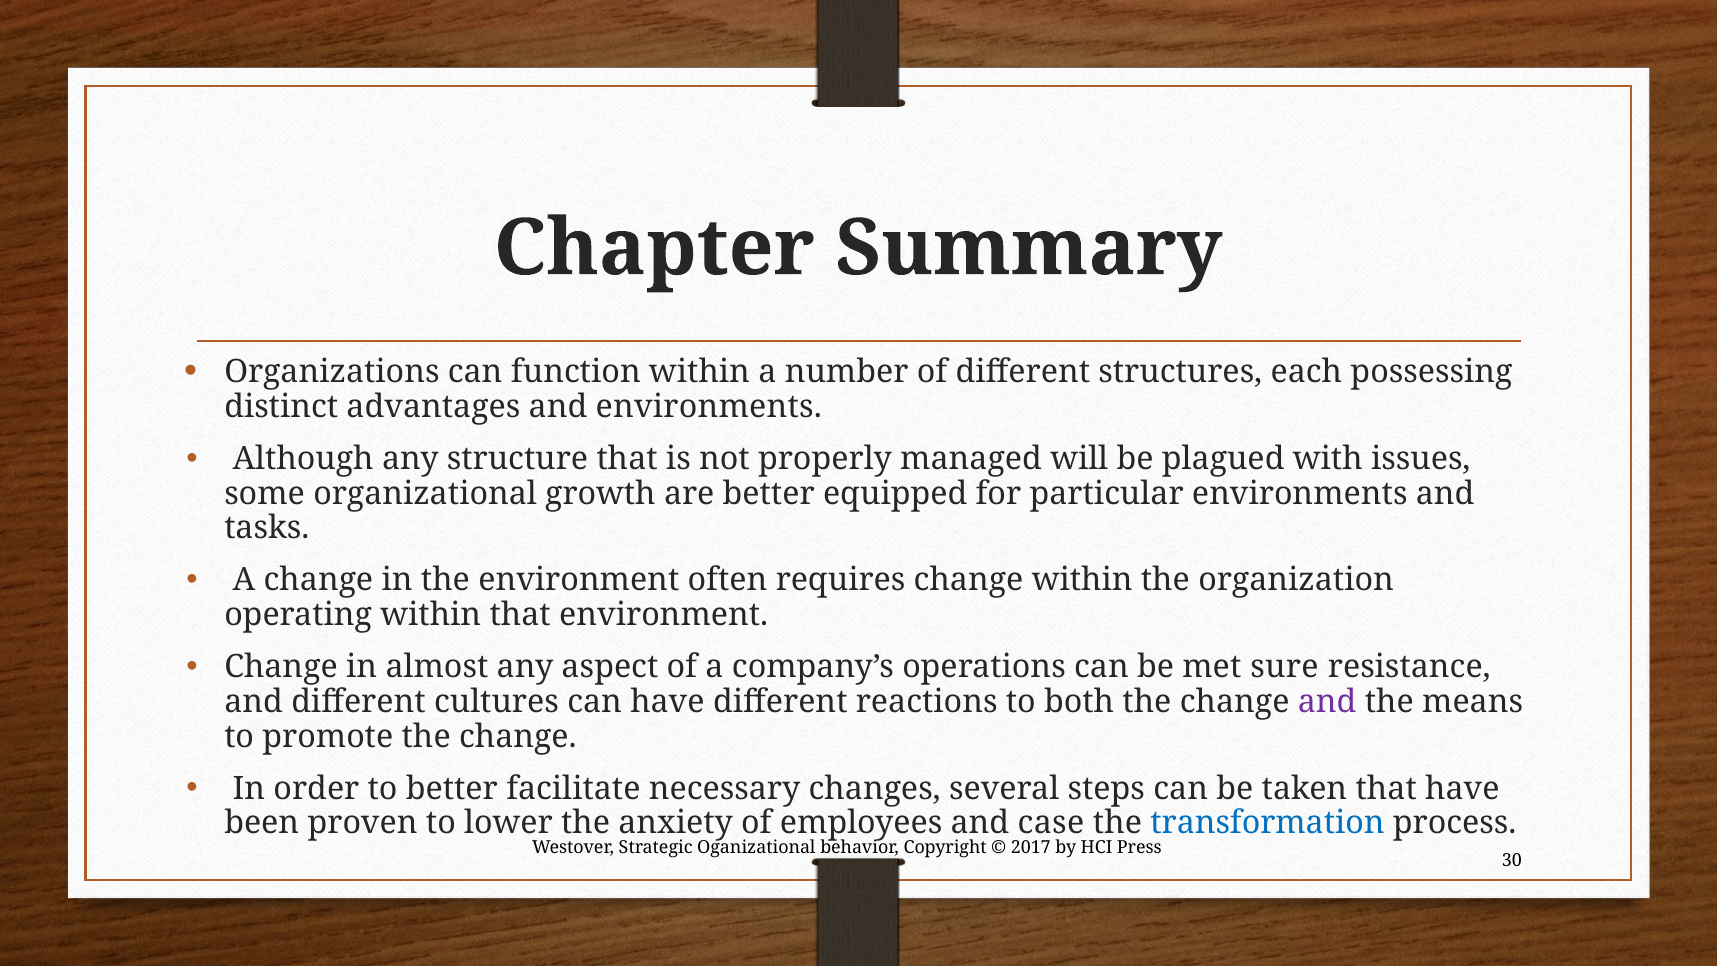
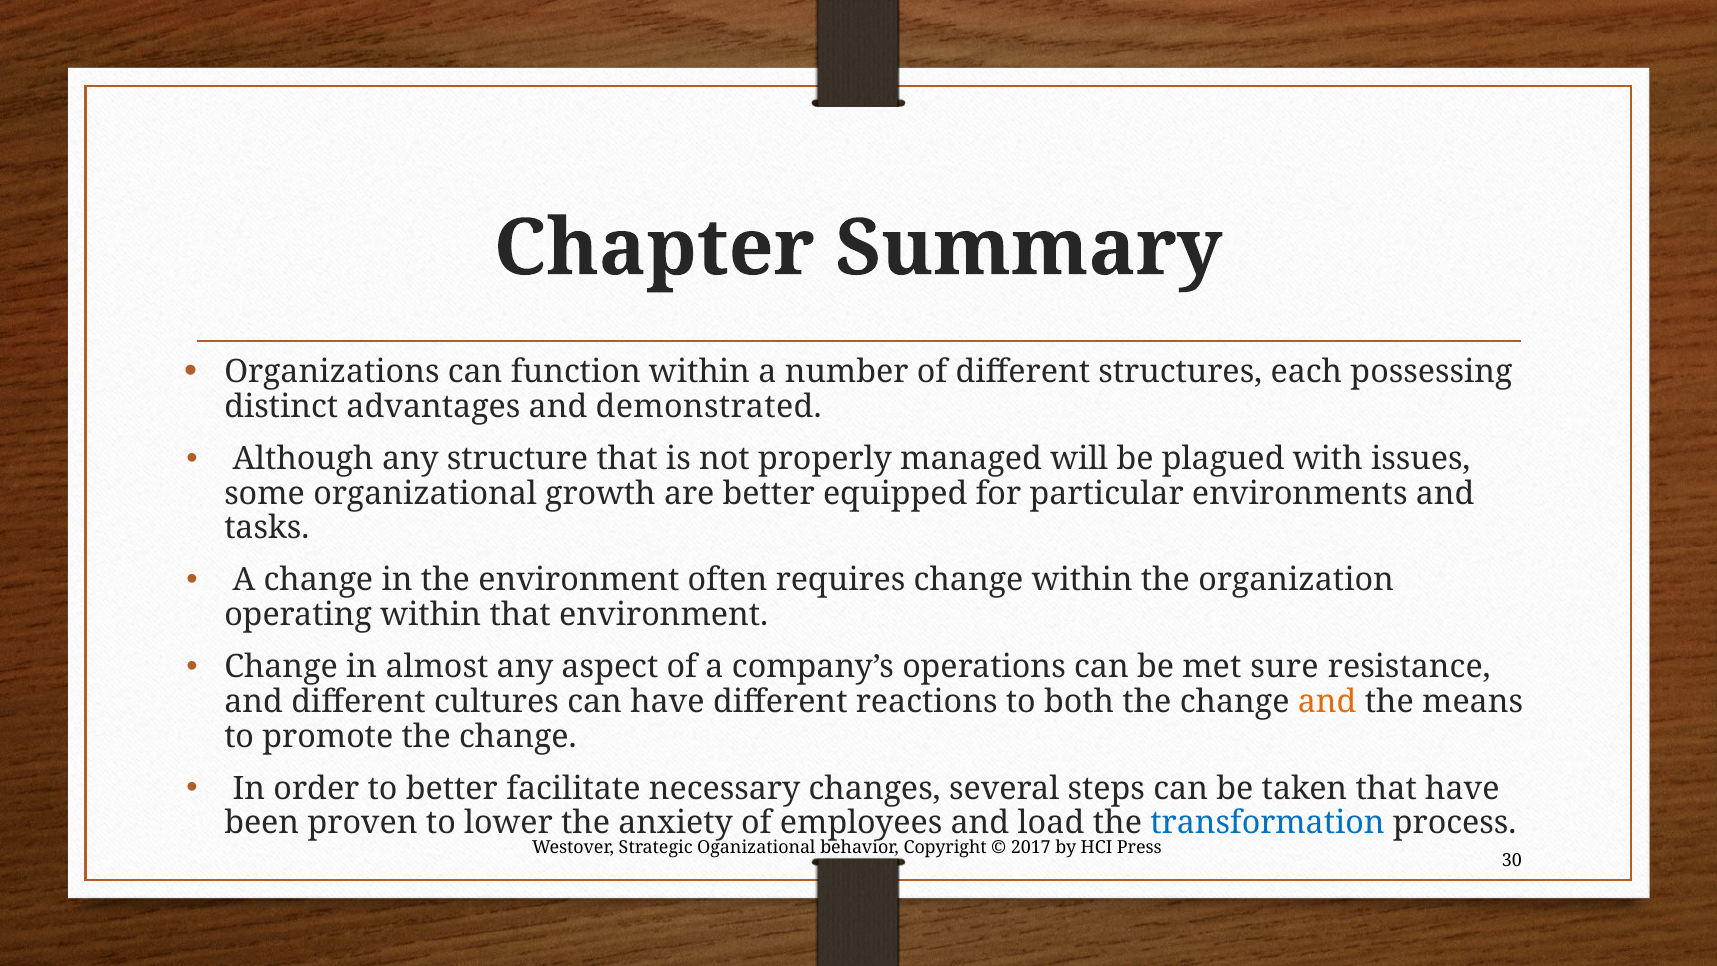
and environments: environments -> demonstrated
and at (1327, 702) colour: purple -> orange
case: case -> load
